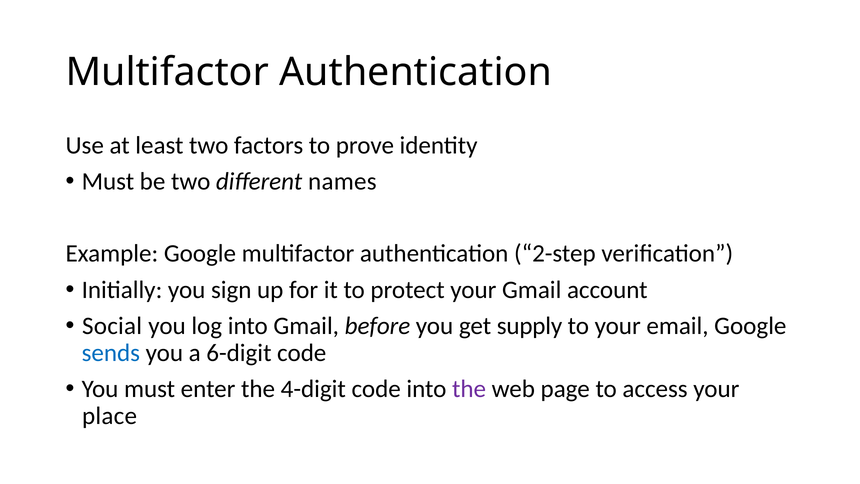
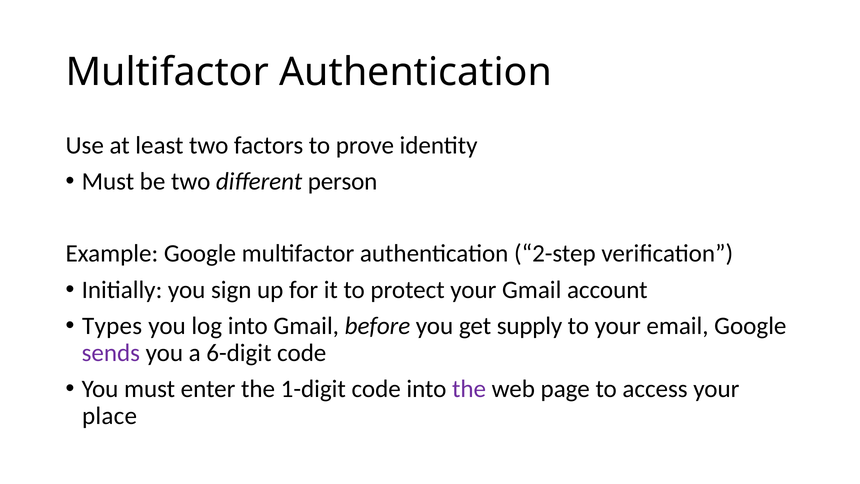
names: names -> person
Social: Social -> Types
sends colour: blue -> purple
4-digit: 4-digit -> 1-digit
